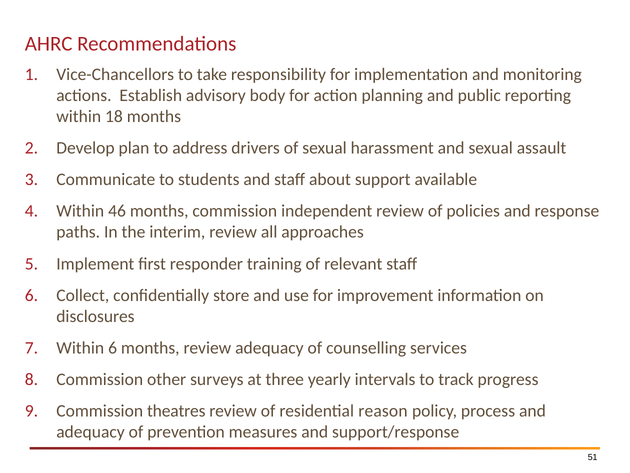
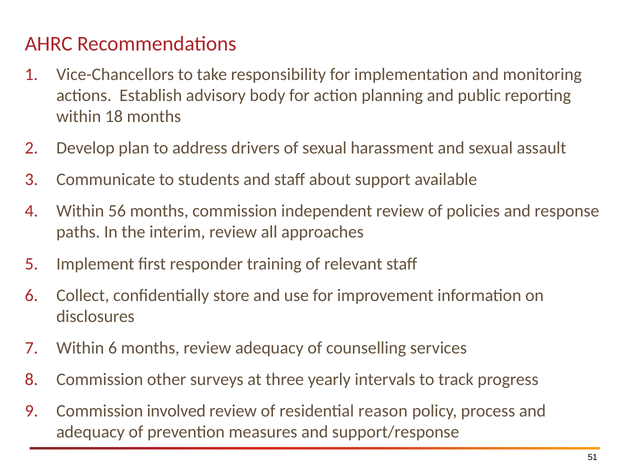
46: 46 -> 56
theatres: theatres -> involved
